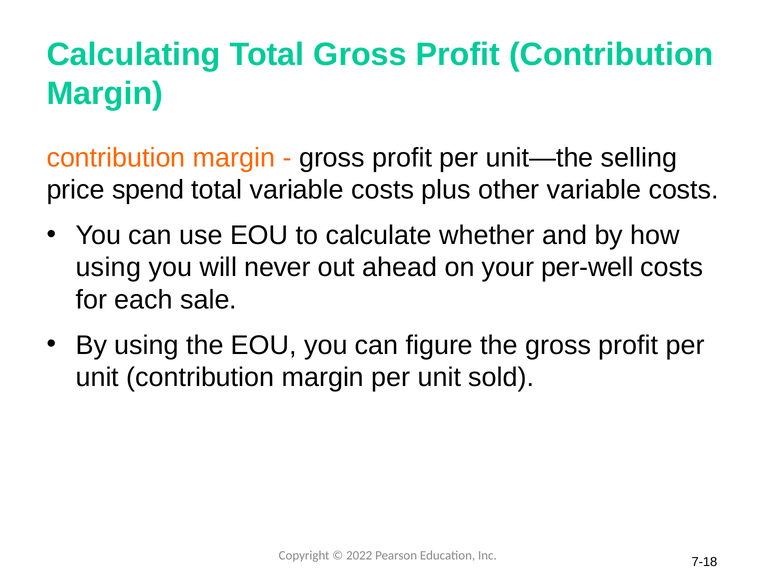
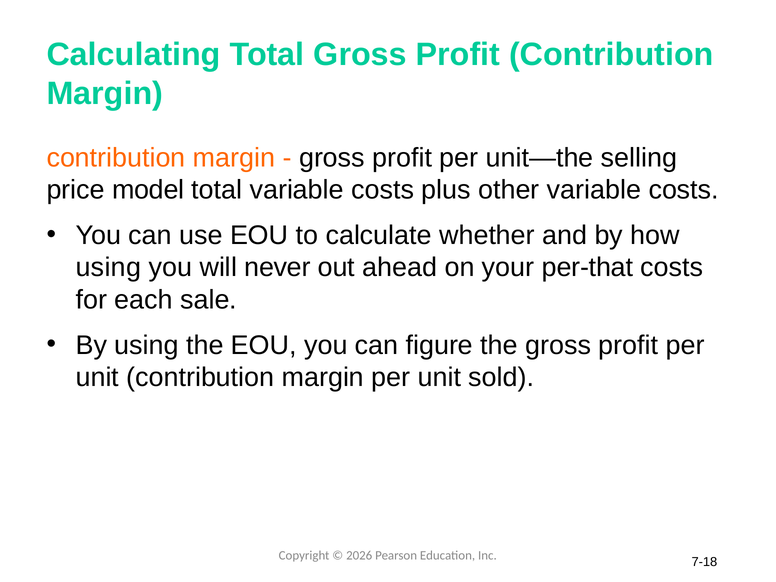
spend: spend -> model
per-well: per-well -> per-that
2022: 2022 -> 2026
